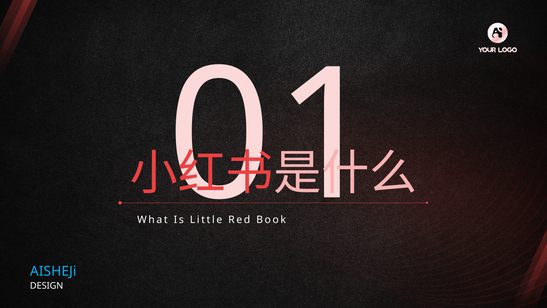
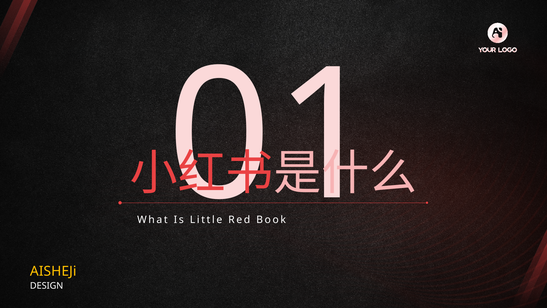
AISHEJi colour: light blue -> yellow
